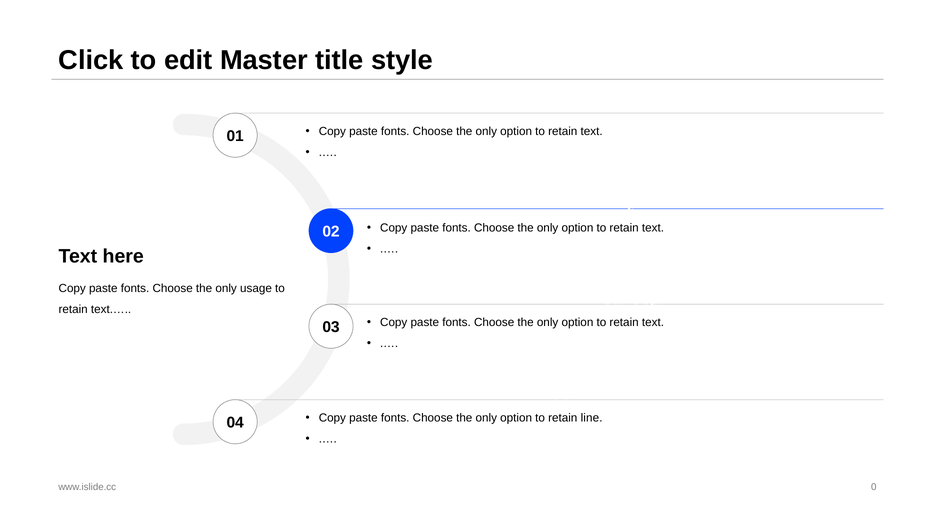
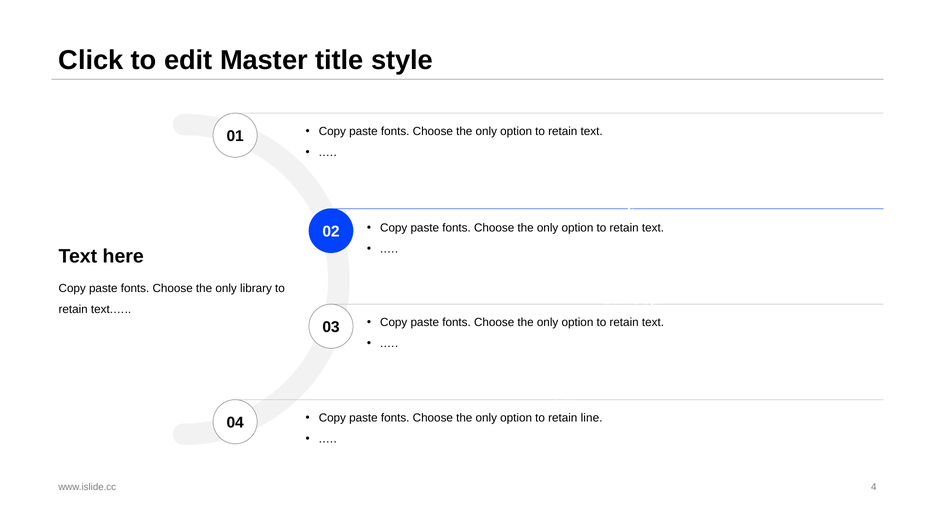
usage: usage -> library
0: 0 -> 4
